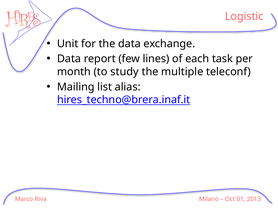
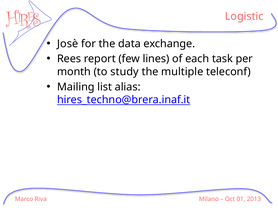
Unit: Unit -> Josè
Data at (69, 59): Data -> Rees
